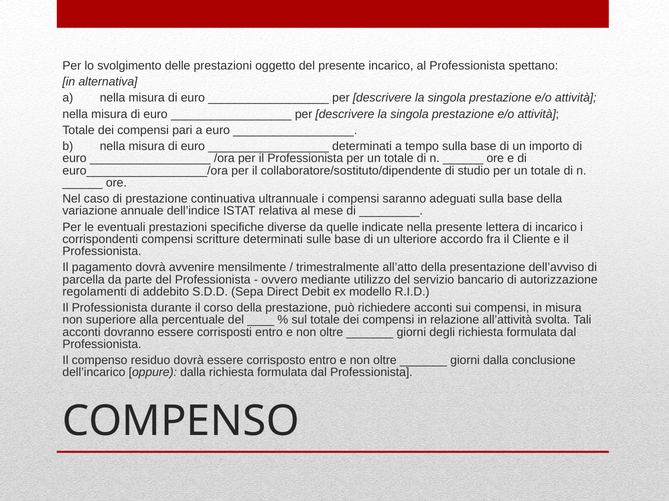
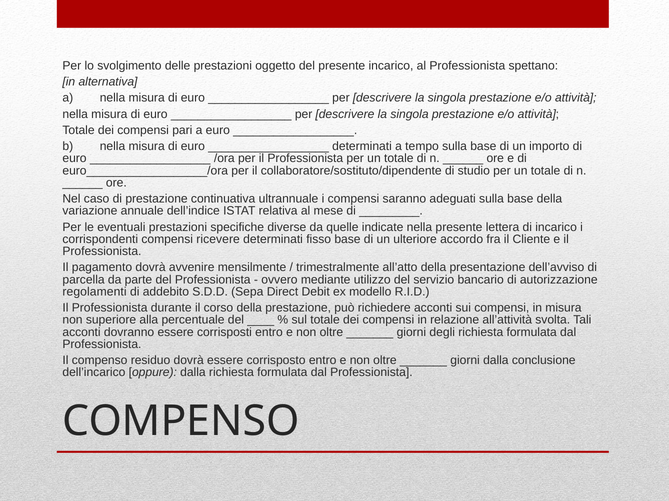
scritture: scritture -> ricevere
sulle: sulle -> fisso
